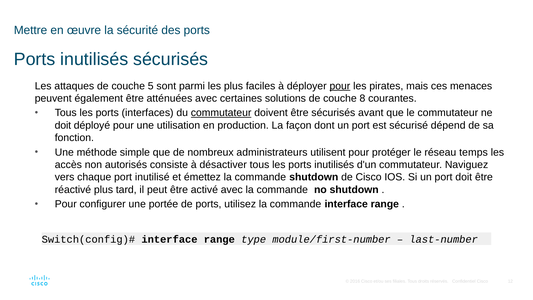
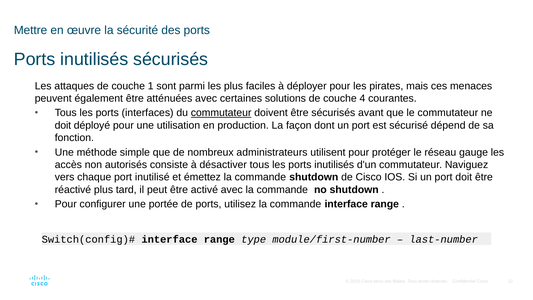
5: 5 -> 1
pour at (340, 86) underline: present -> none
8: 8 -> 4
temps: temps -> gauge
